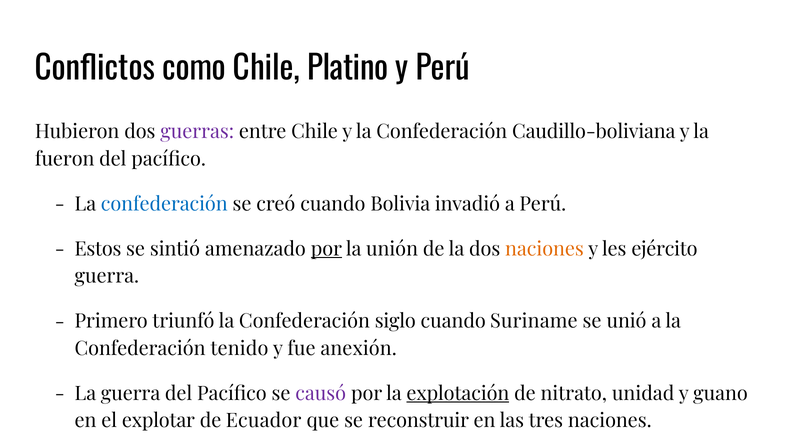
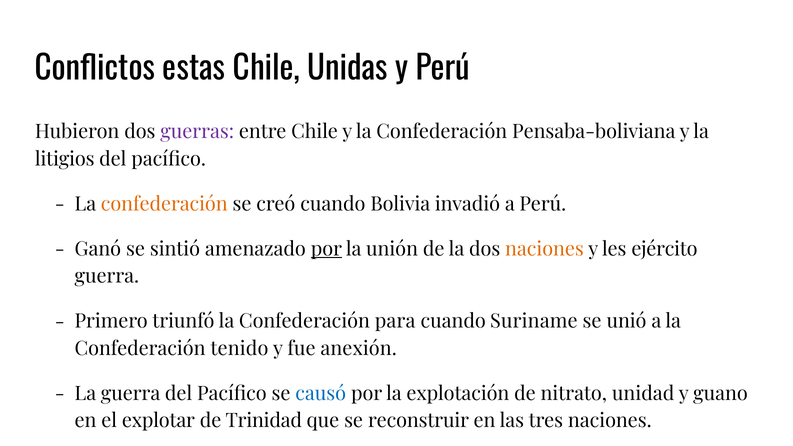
como: como -> estas
Platino: Platino -> Unidas
Caudillo-boliviana: Caudillo-boliviana -> Pensaba-boliviana
fueron: fueron -> litigios
confederación at (164, 204) colour: blue -> orange
Estos: Estos -> Ganó
siglo: siglo -> para
causó colour: purple -> blue
explotación underline: present -> none
Ecuador: Ecuador -> Trinidad
